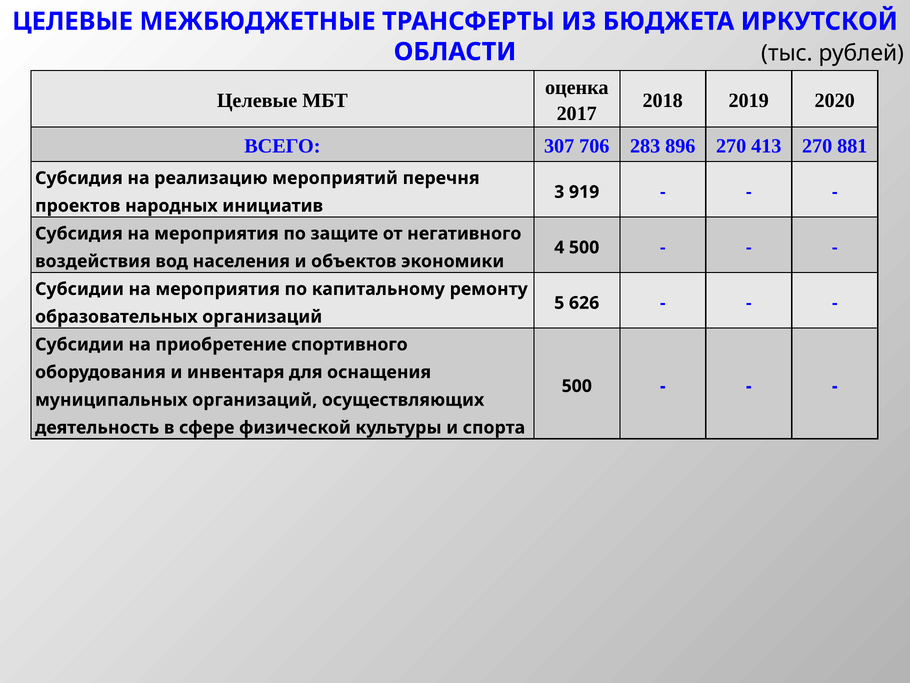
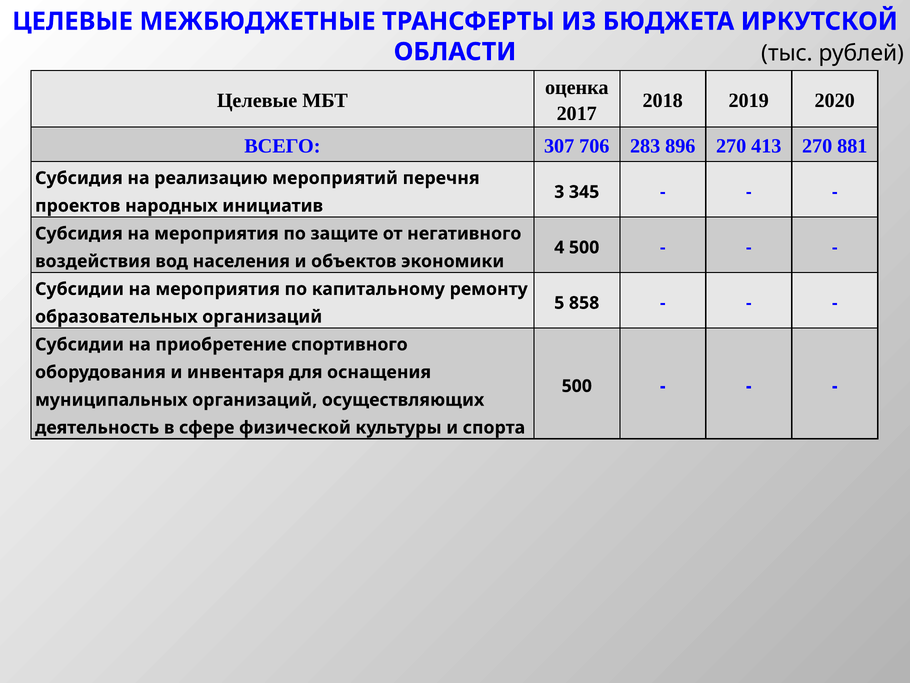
919: 919 -> 345
626: 626 -> 858
